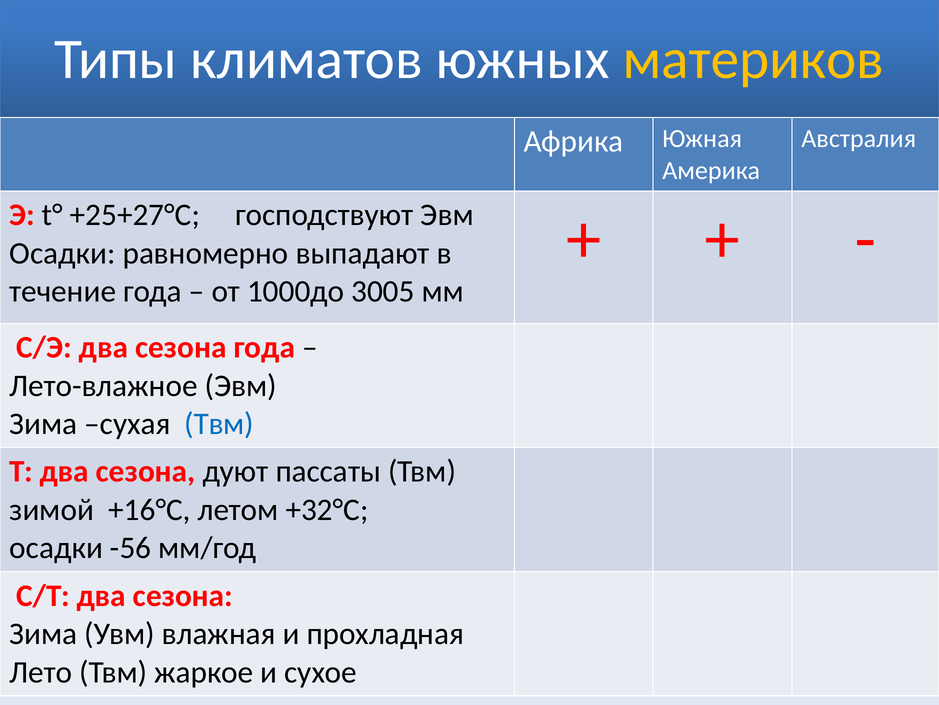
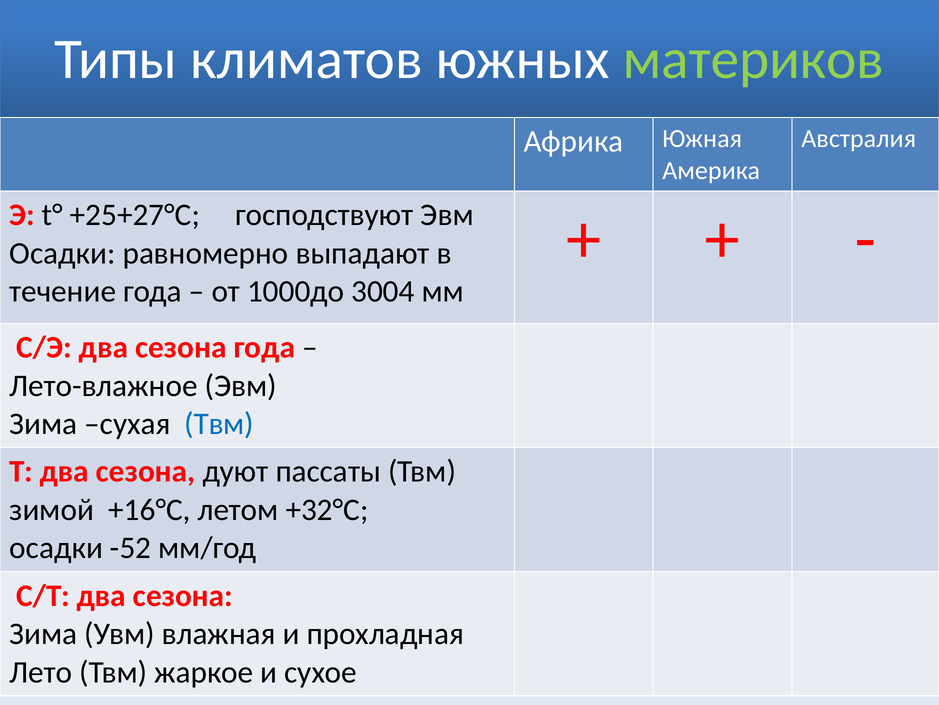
материков colour: yellow -> light green
3005: 3005 -> 3004
-56: -56 -> -52
